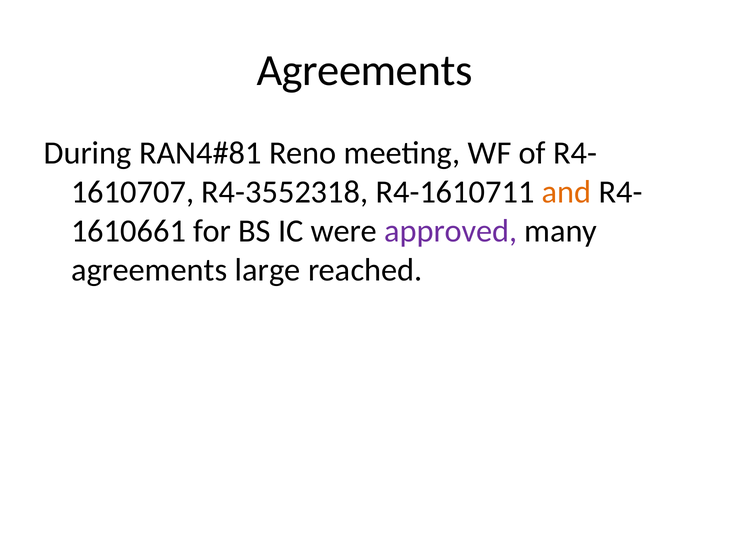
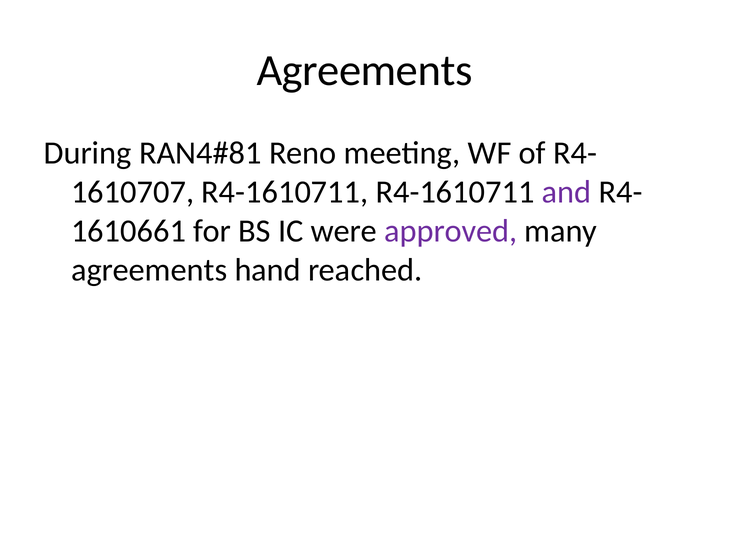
R4-3552318 at (285, 192): R4-3552318 -> R4-1610711
and colour: orange -> purple
large: large -> hand
